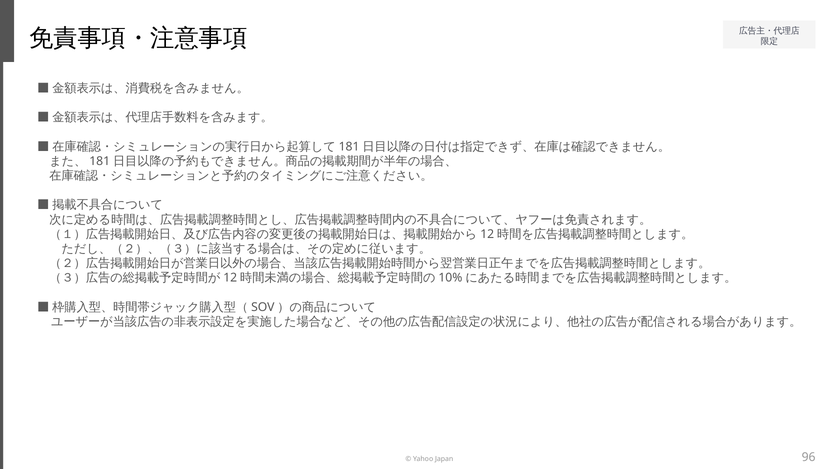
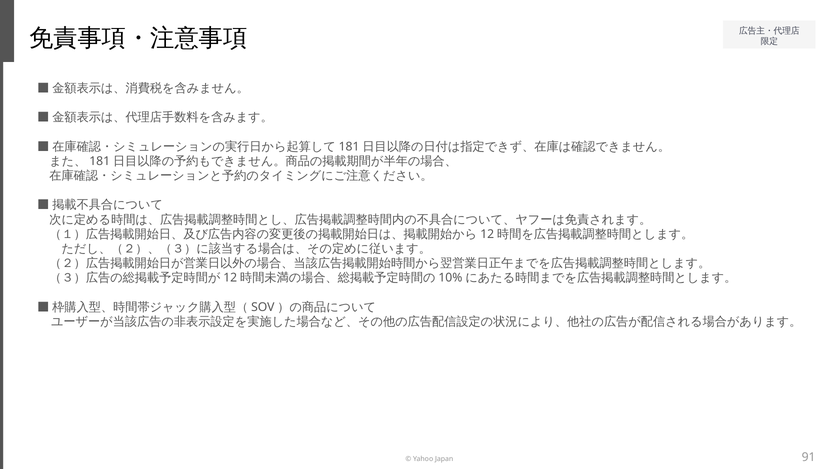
96: 96 -> 91
